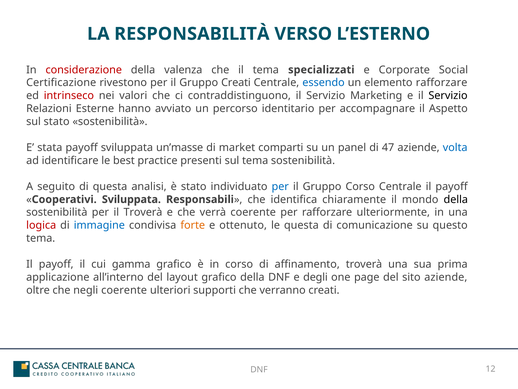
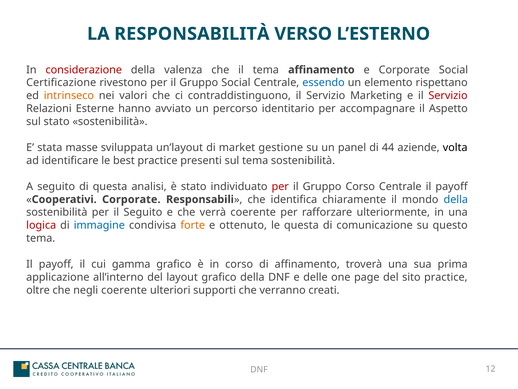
tema specializzati: specializzati -> affinamento
Gruppo Creati: Creati -> Social
elemento rafforzare: rafforzare -> rispettano
intrinseco colour: red -> orange
Servizio at (448, 96) colour: black -> red
stata payoff: payoff -> masse
un’masse: un’masse -> un’layout
comparti: comparti -> gestione
47: 47 -> 44
volta colour: blue -> black
per at (280, 186) colour: blue -> red
Cooperativi Sviluppata: Sviluppata -> Corporate
della at (456, 199) colour: black -> blue
il Troverà: Troverà -> Seguito
degli: degli -> delle
sito aziende: aziende -> practice
